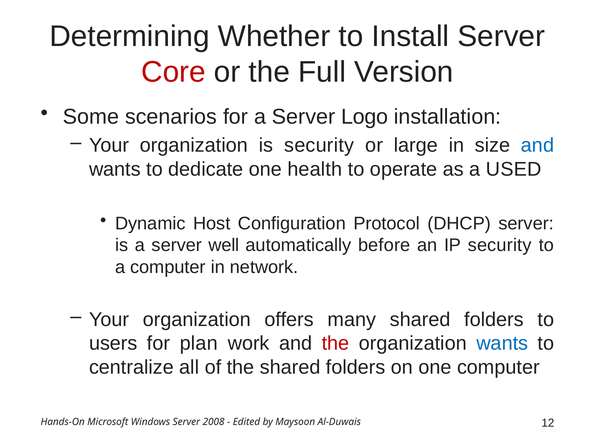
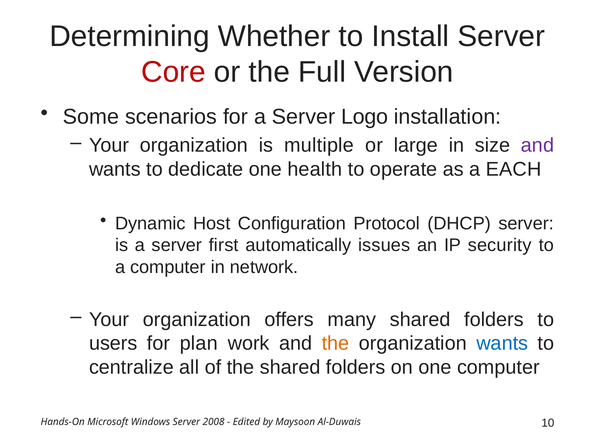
is security: security -> multiple
and at (537, 145) colour: blue -> purple
USED: USED -> EACH
well: well -> first
before: before -> issues
the at (335, 343) colour: red -> orange
12: 12 -> 10
